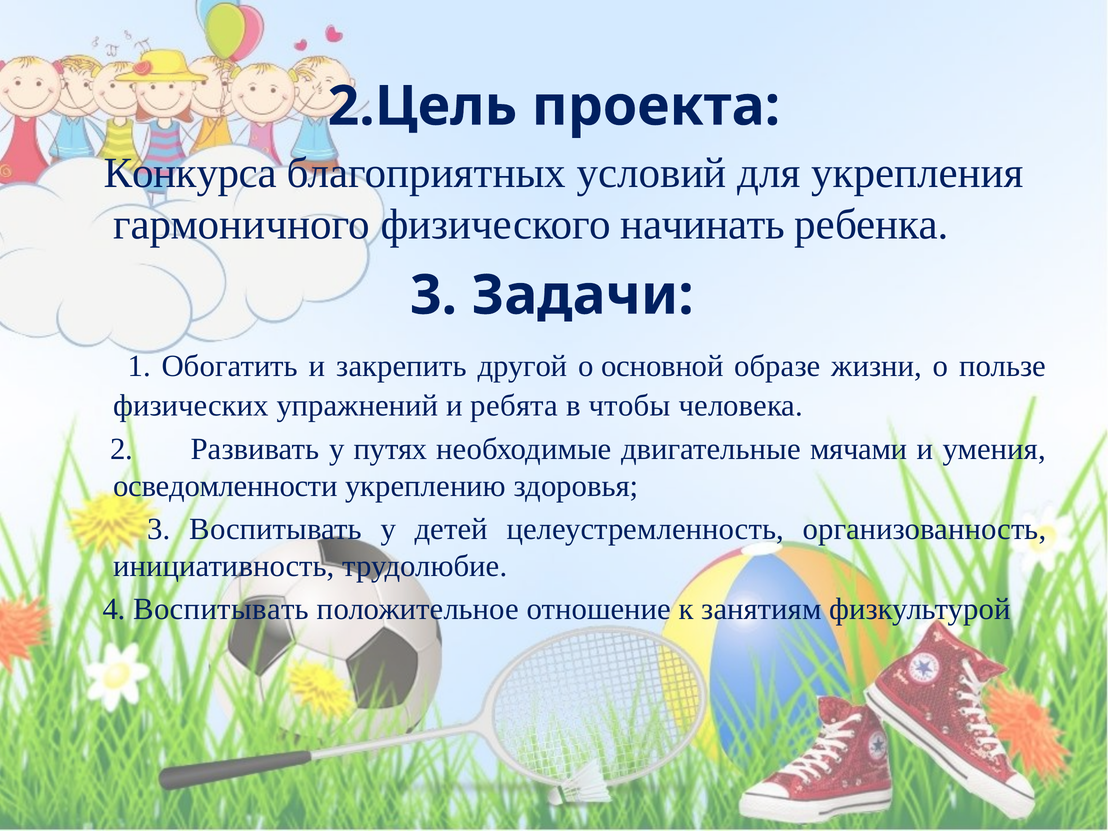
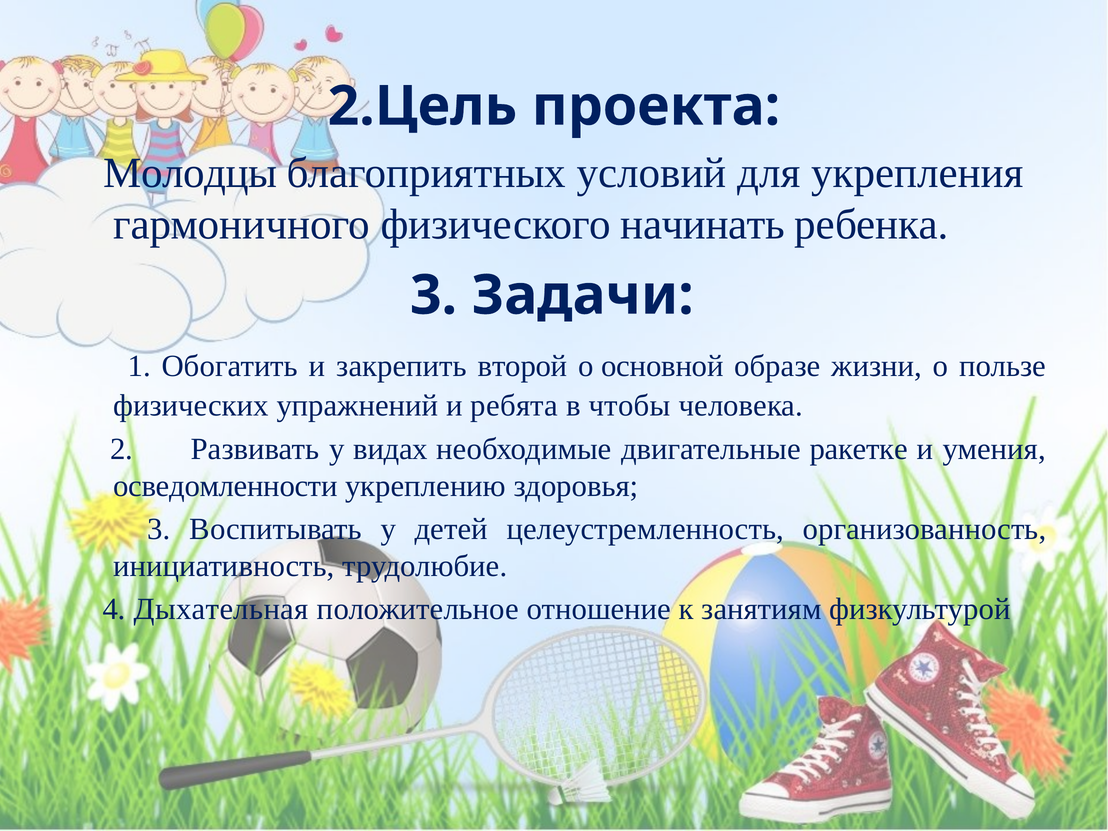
Конкурса: Конкурса -> Молодцы
другой: другой -> второй
путях: путях -> видах
мячами: мячами -> ракетке
4 Воспитывать: Воспитывать -> Дыхательная
